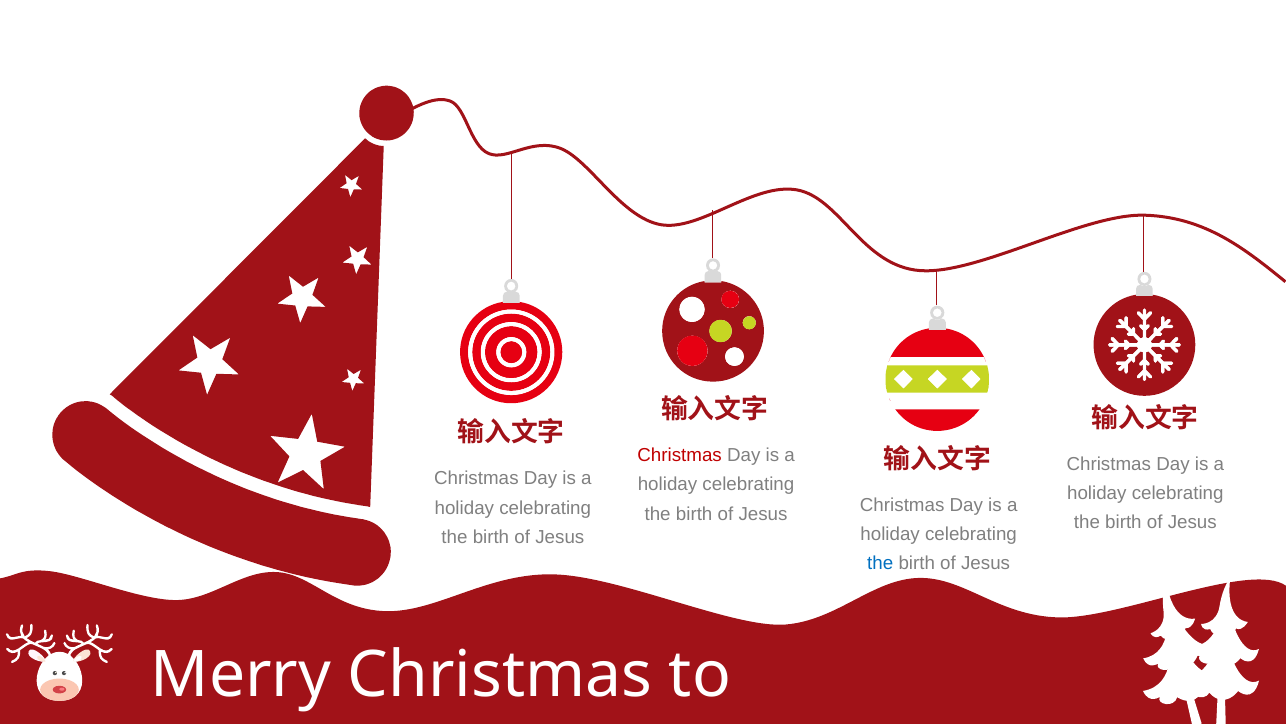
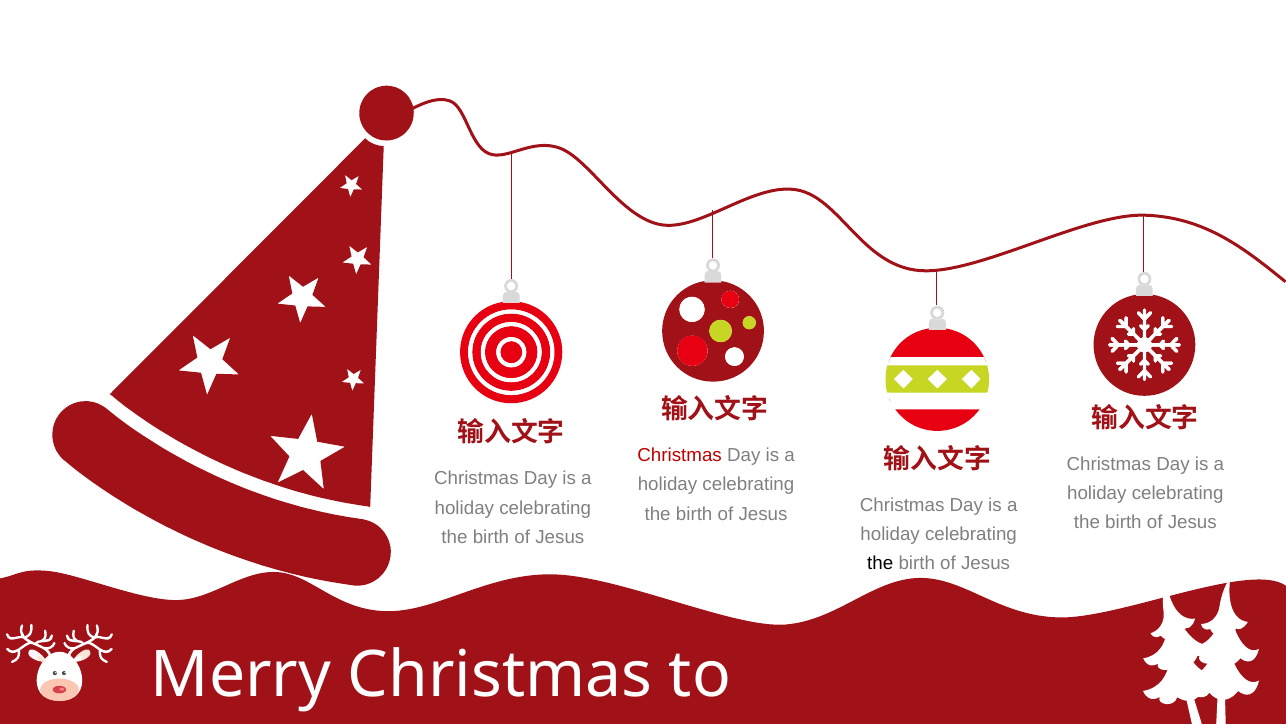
the at (880, 563) colour: blue -> black
